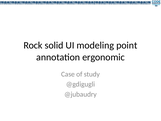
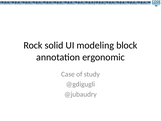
point: point -> block
